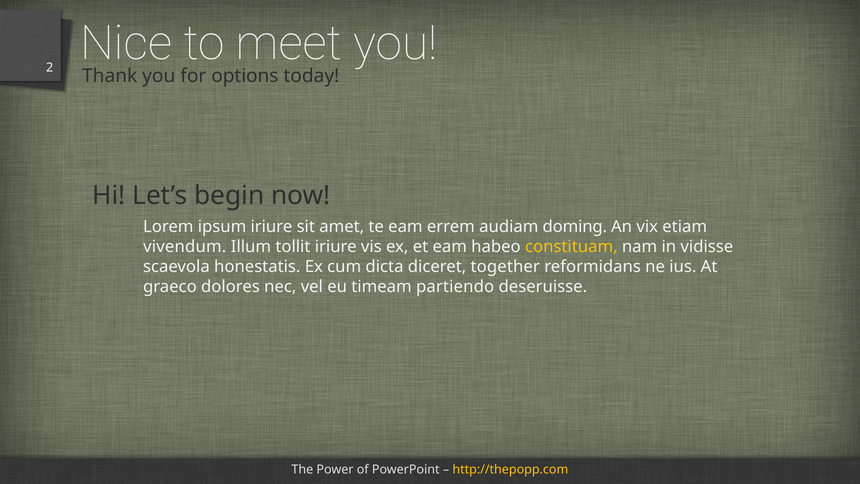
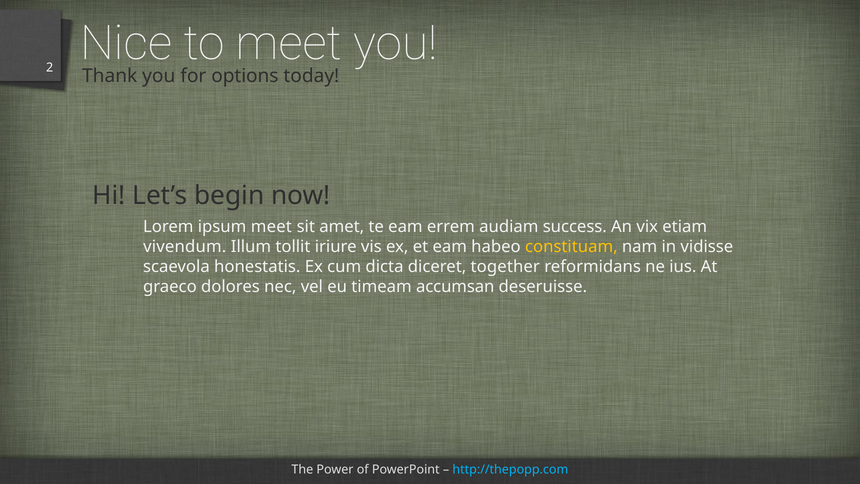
ipsum iriure: iriure -> meet
doming: doming -> success
partiendo: partiendo -> accumsan
http://thepopp.com colour: yellow -> light blue
